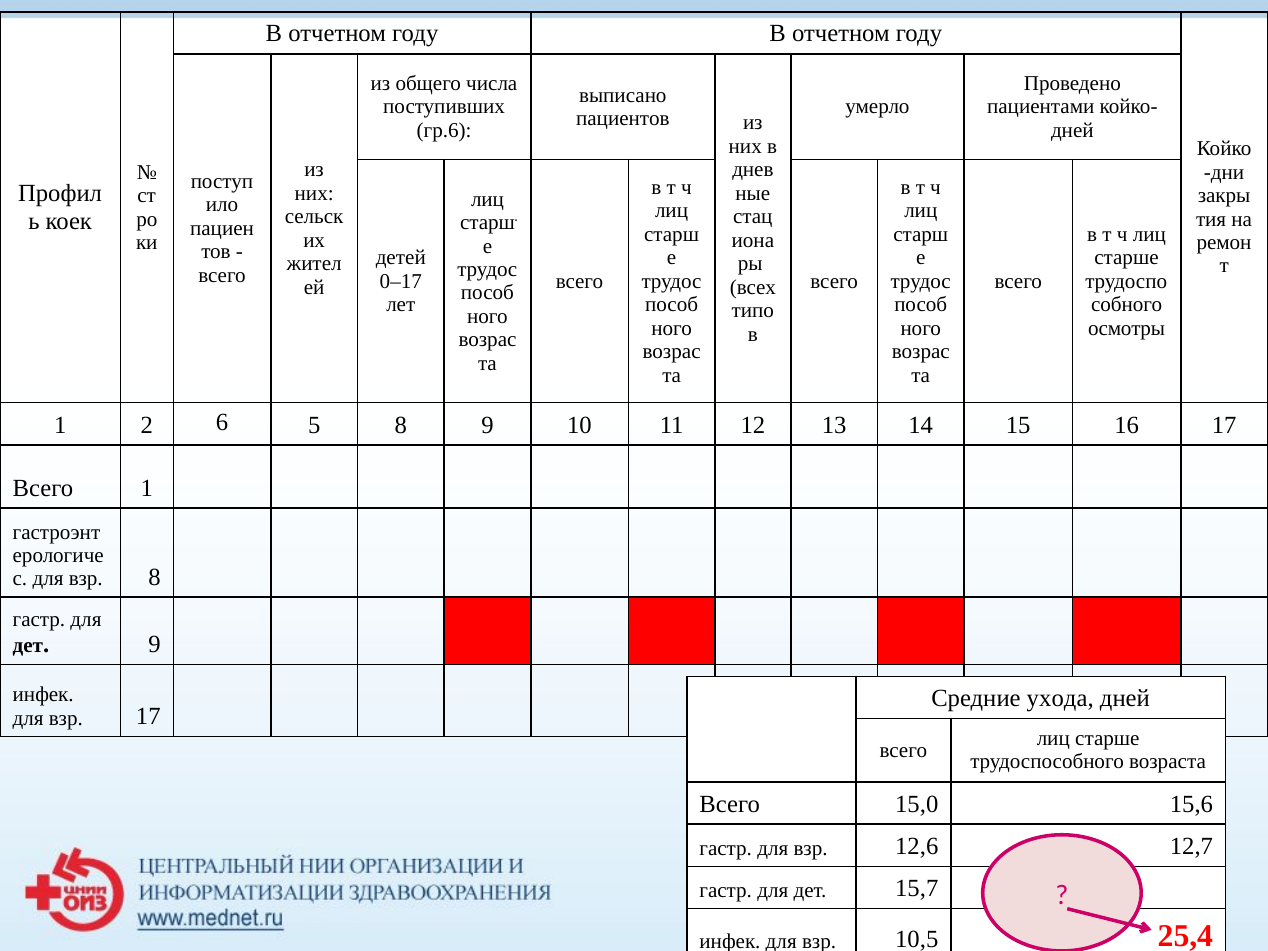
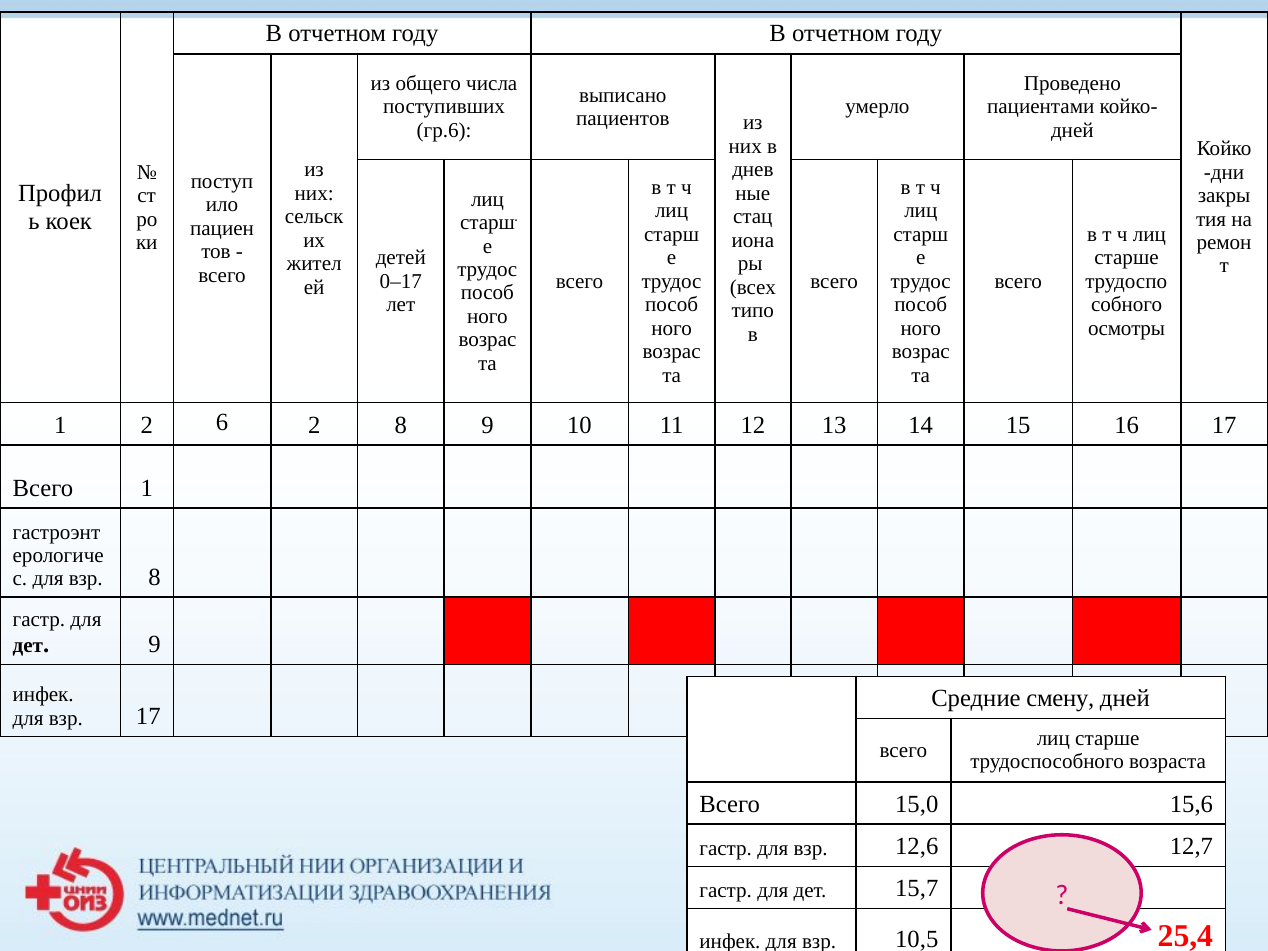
6 5: 5 -> 2
ухода: ухода -> смену
